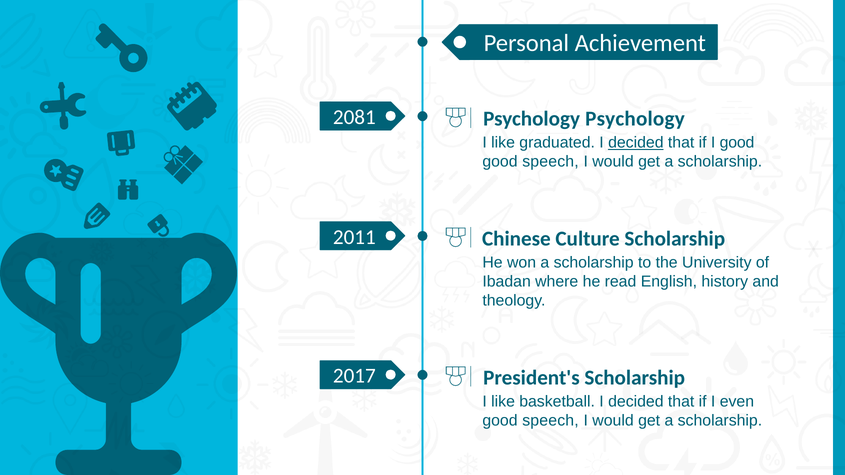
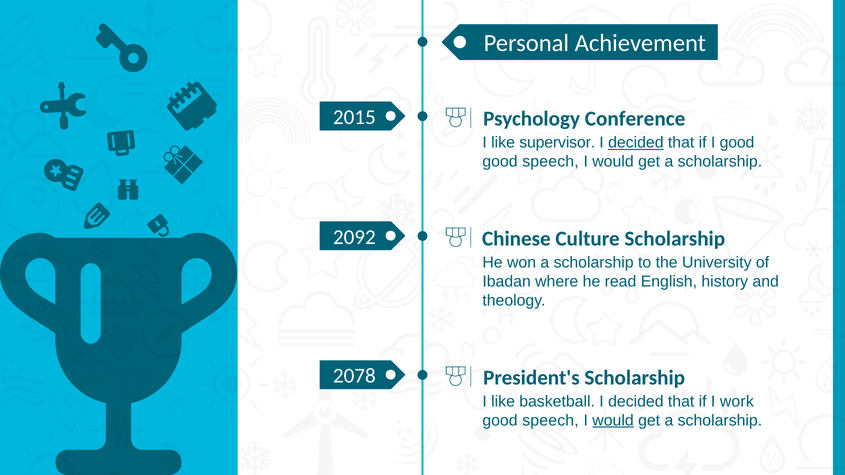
2081: 2081 -> 2015
Psychology Psychology: Psychology -> Conference
graduated: graduated -> supervisor
2011: 2011 -> 2092
2017: 2017 -> 2078
even: even -> work
would at (613, 421) underline: none -> present
